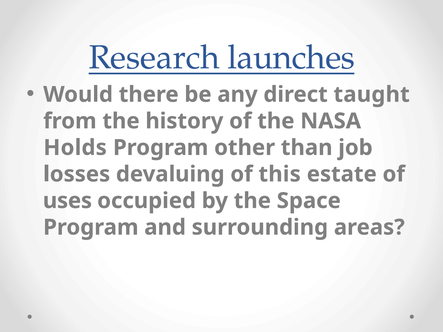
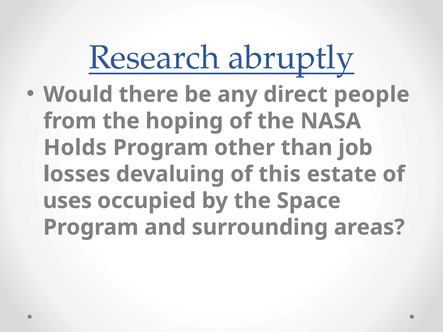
launches: launches -> abruptly
taught: taught -> people
history: history -> hoping
